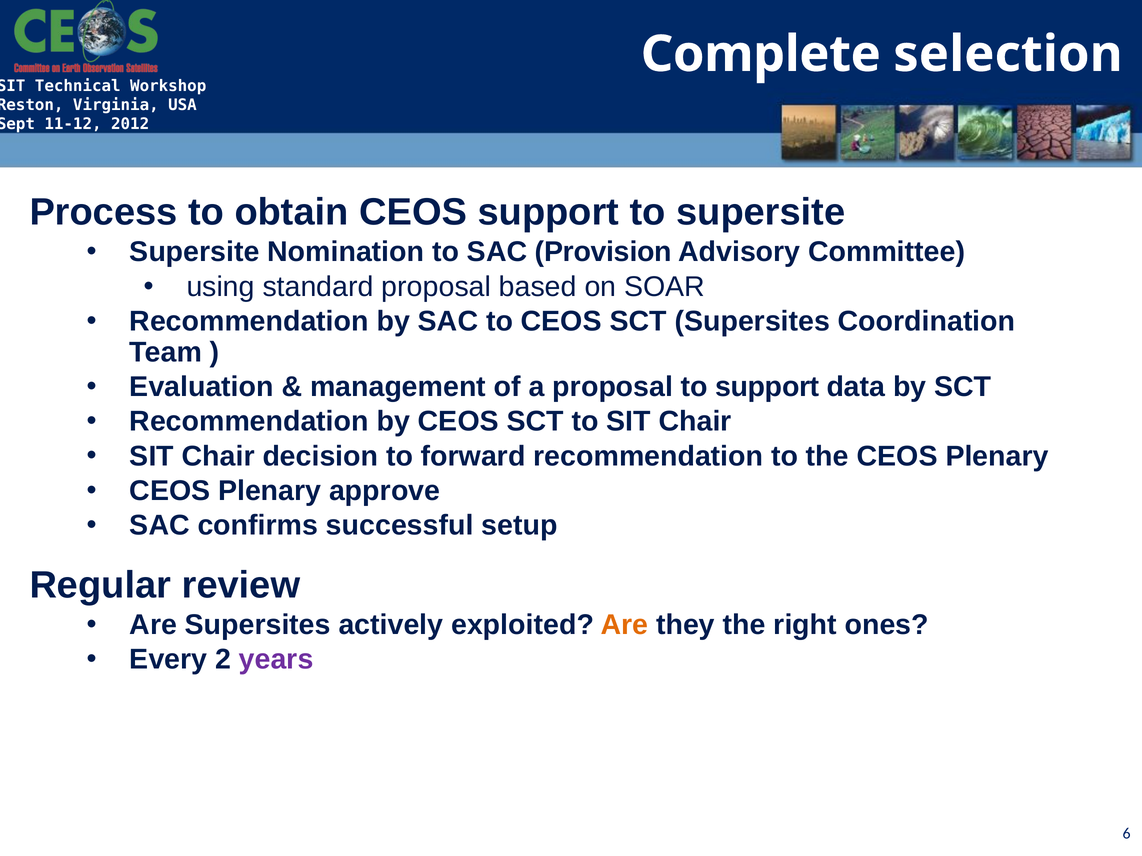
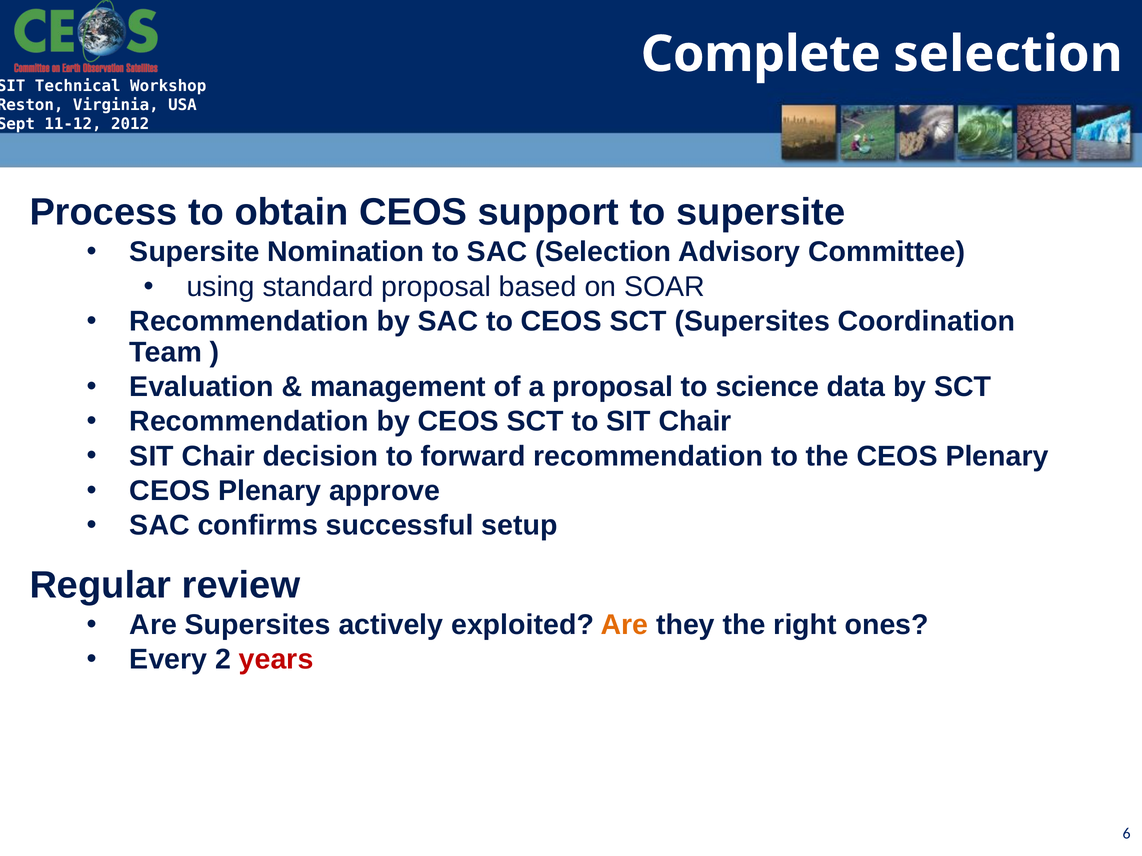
SAC Provision: Provision -> Selection
to support: support -> science
years colour: purple -> red
